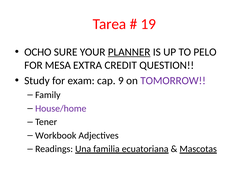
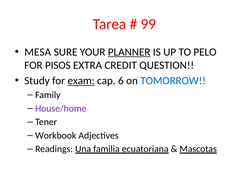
19: 19 -> 99
OCHO: OCHO -> MESA
MESA: MESA -> PISOS
exam underline: none -> present
9: 9 -> 6
TOMORROW colour: purple -> blue
